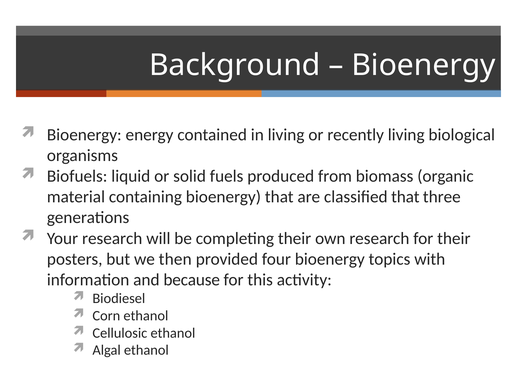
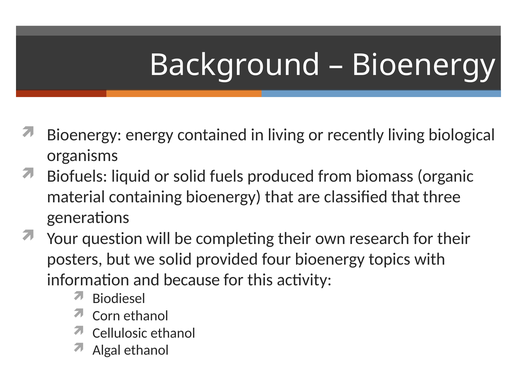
Your research: research -> question
we then: then -> solid
